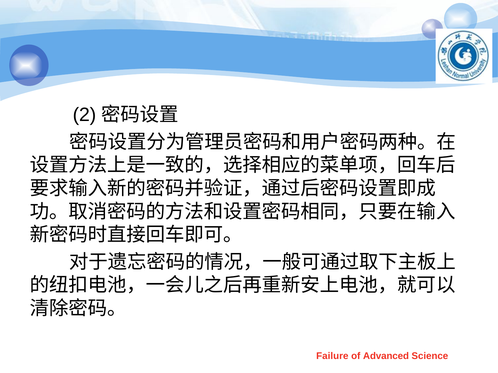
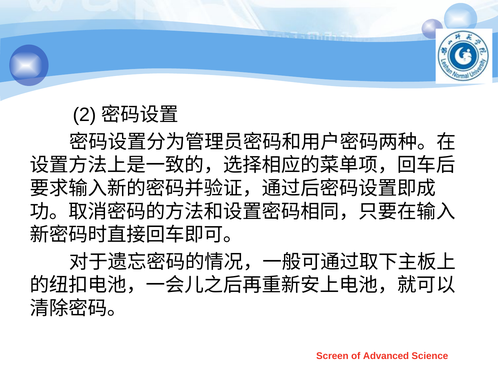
Failure: Failure -> Screen
